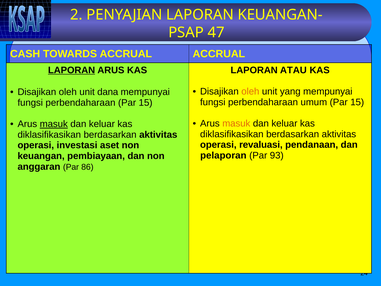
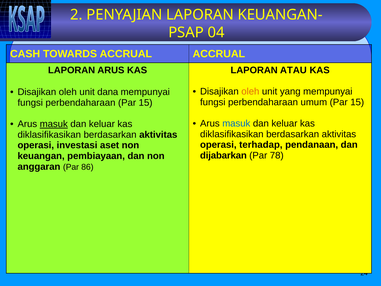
47: 47 -> 04
LAPORAN at (72, 70) underline: present -> none
masuk at (236, 123) colour: orange -> blue
revaluasi: revaluasi -> terhadap
pelaporan: pelaporan -> dijabarkan
93: 93 -> 78
